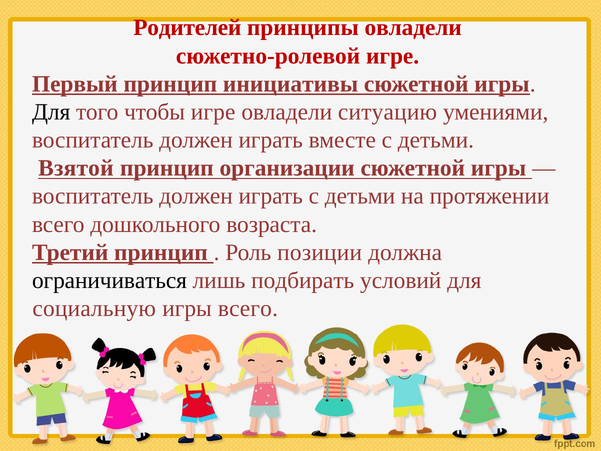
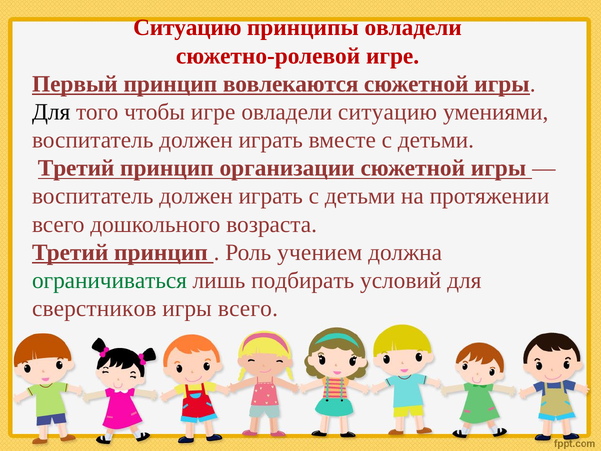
Родителей at (187, 28): Родителей -> Ситуацию
инициативы: инициативы -> вовлекаются
Взятой at (76, 168): Взятой -> Третий
позиции: позиции -> учением
ограничиваться colour: black -> green
социальную: социальную -> сверстников
